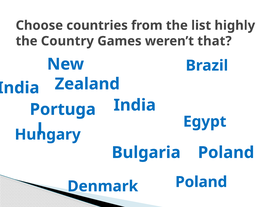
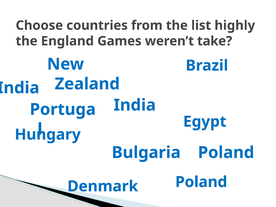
Country: Country -> England
that: that -> take
